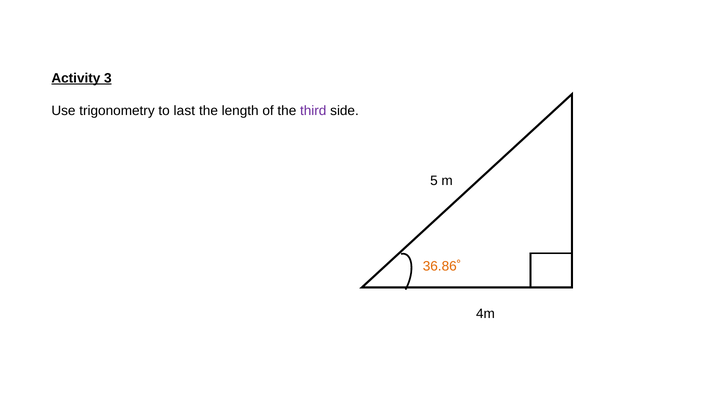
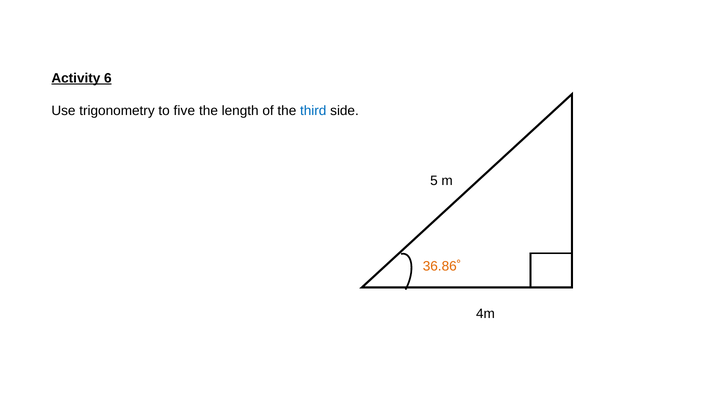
3: 3 -> 6
last: last -> five
third colour: purple -> blue
